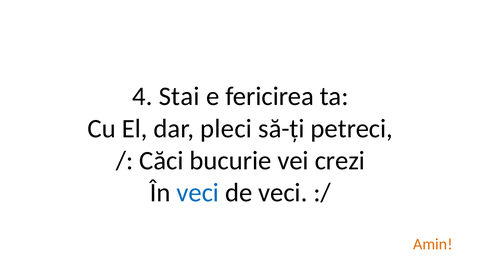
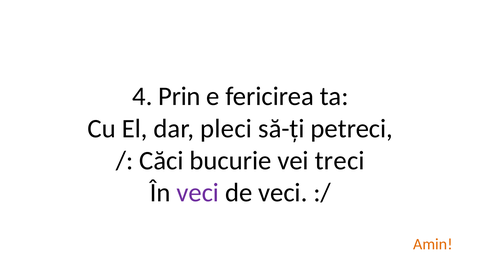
Stai: Stai -> Prin
crezi: crezi -> treci
veci at (198, 192) colour: blue -> purple
